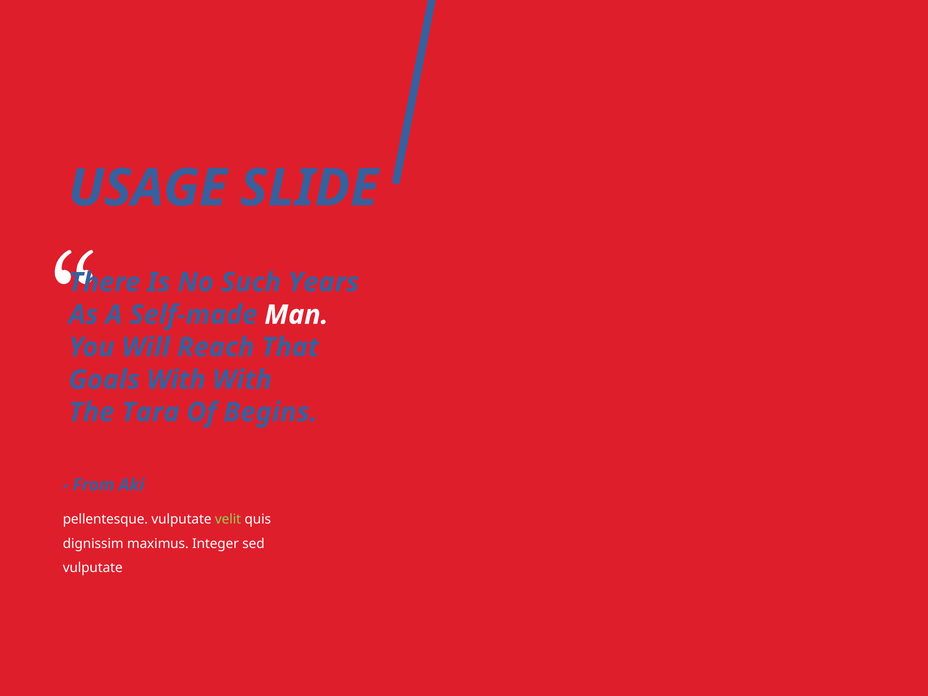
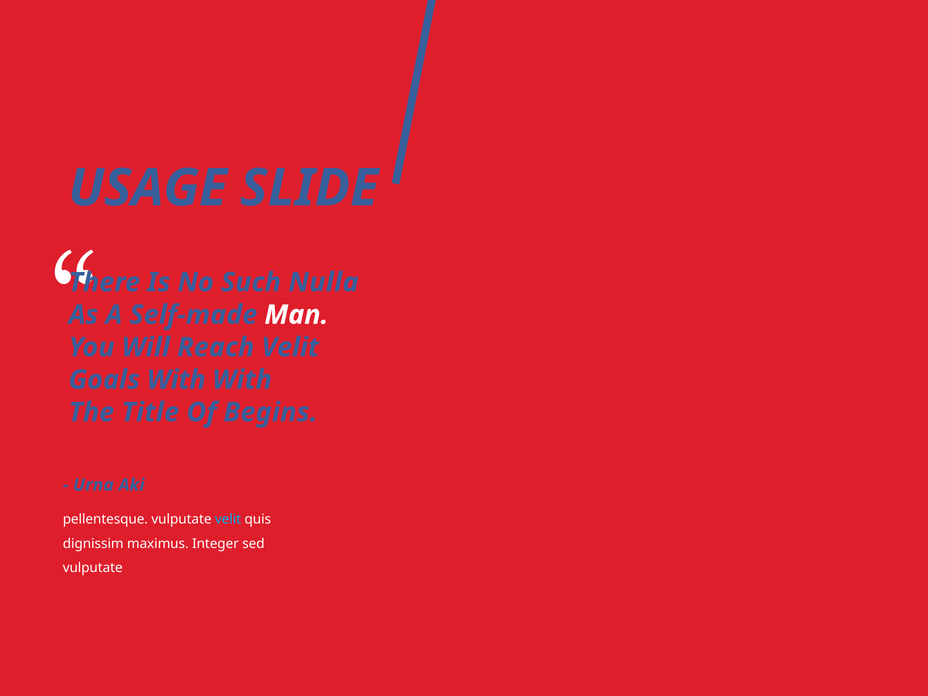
Years: Years -> Nulla
Reach That: That -> Velit
Tara: Tara -> Title
From: From -> Urna
velit at (228, 519) colour: light green -> light blue
